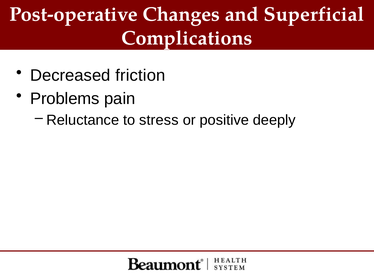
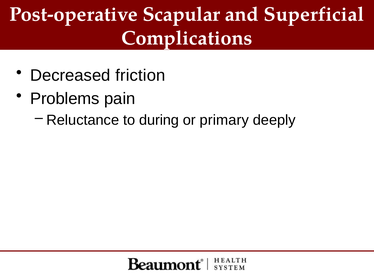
Changes: Changes -> Scapular
stress: stress -> during
positive: positive -> primary
